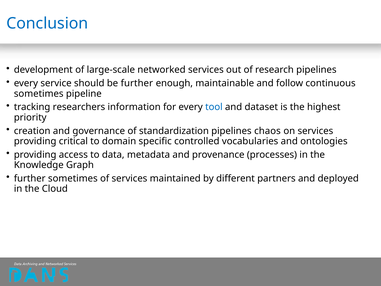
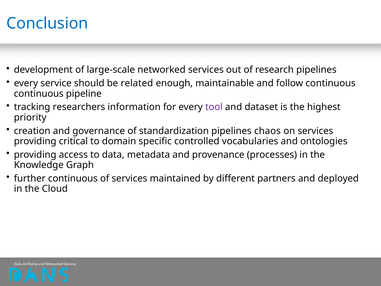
be further: further -> related
sometimes at (39, 94): sometimes -> continuous
tool colour: blue -> purple
further sometimes: sometimes -> continuous
